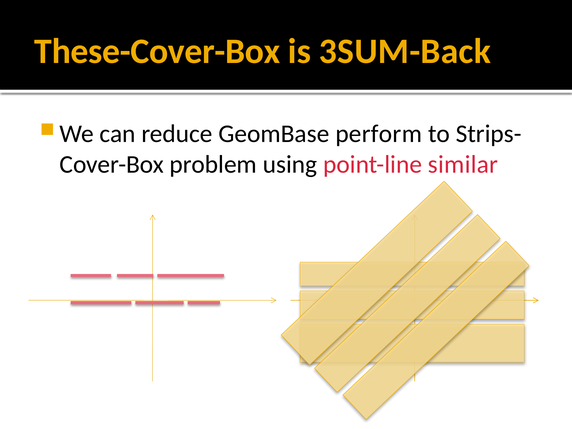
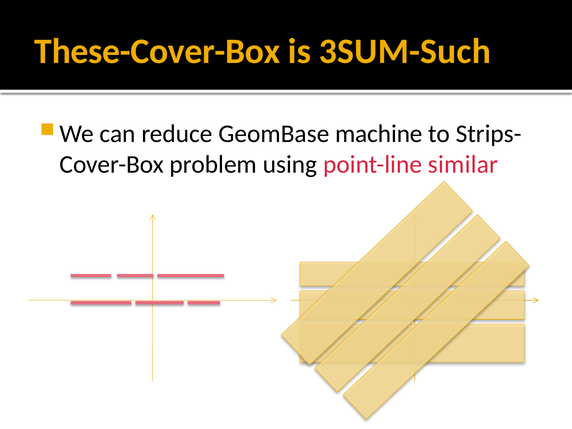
3SUM-Back: 3SUM-Back -> 3SUM-Such
perform: perform -> machine
